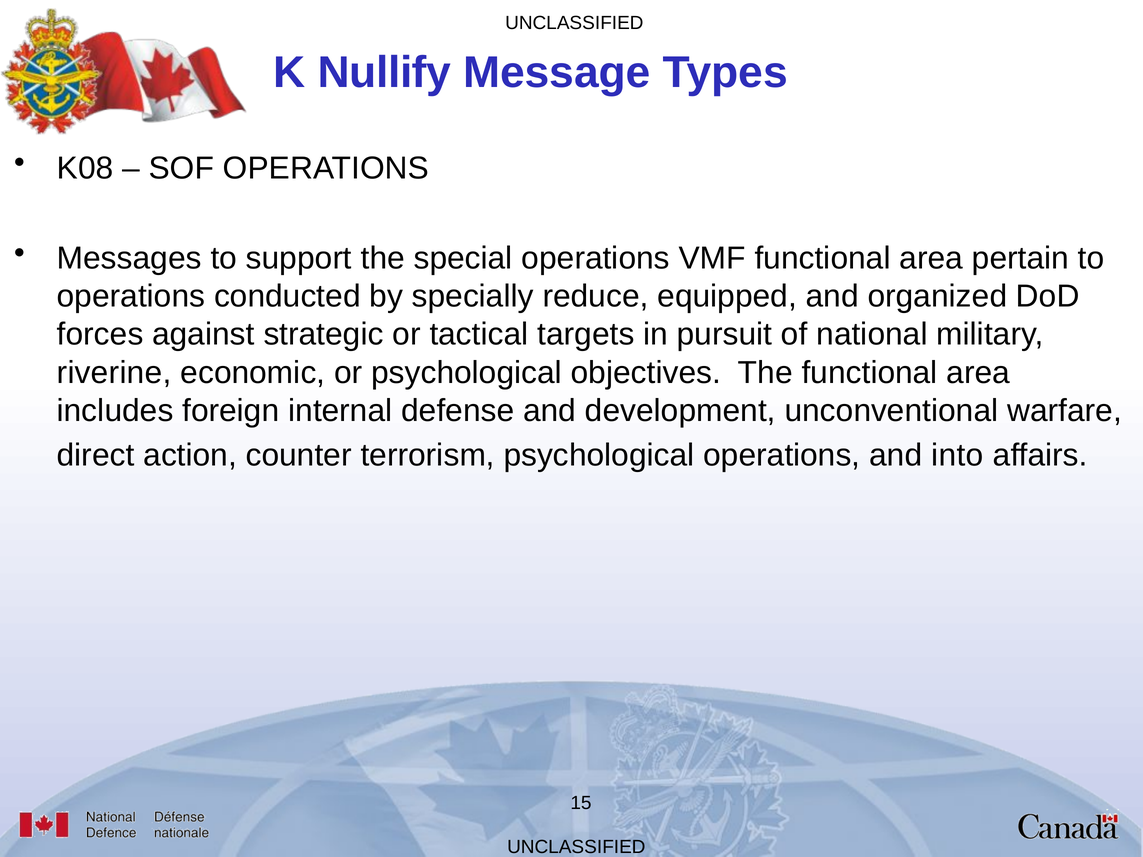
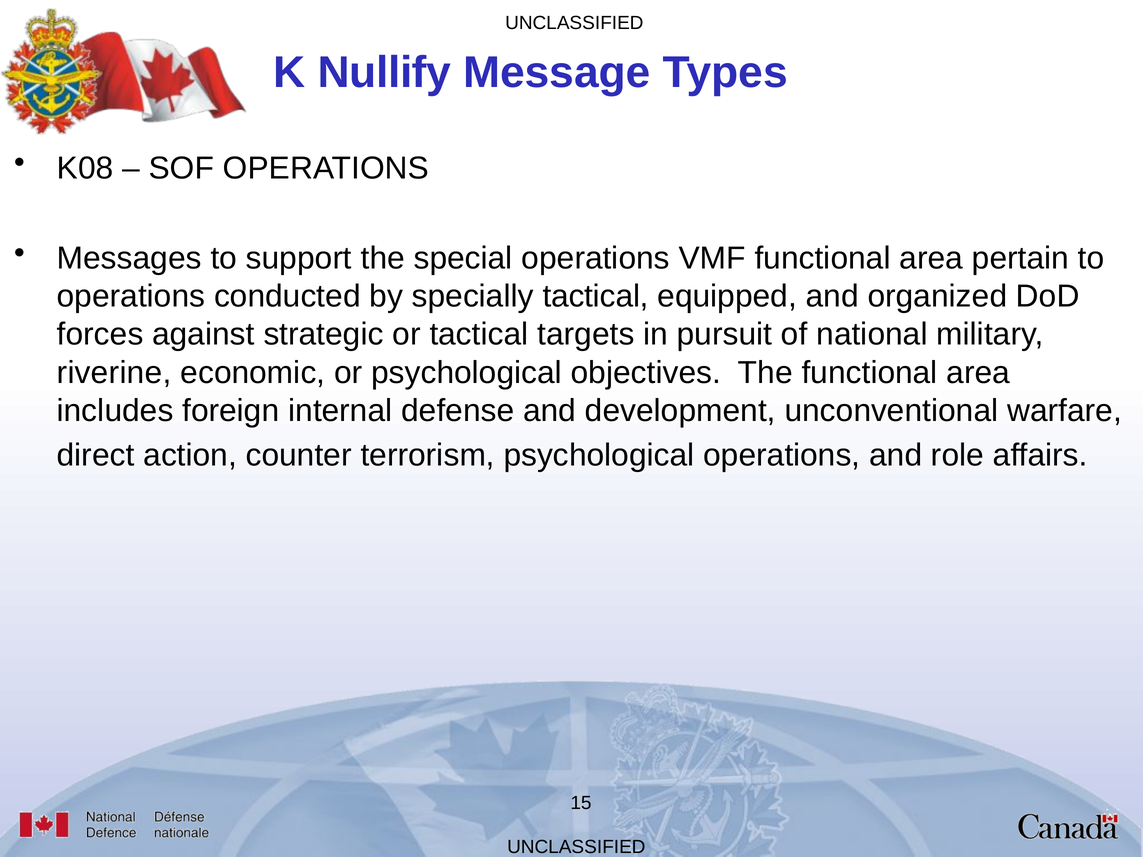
specially reduce: reduce -> tactical
into: into -> role
